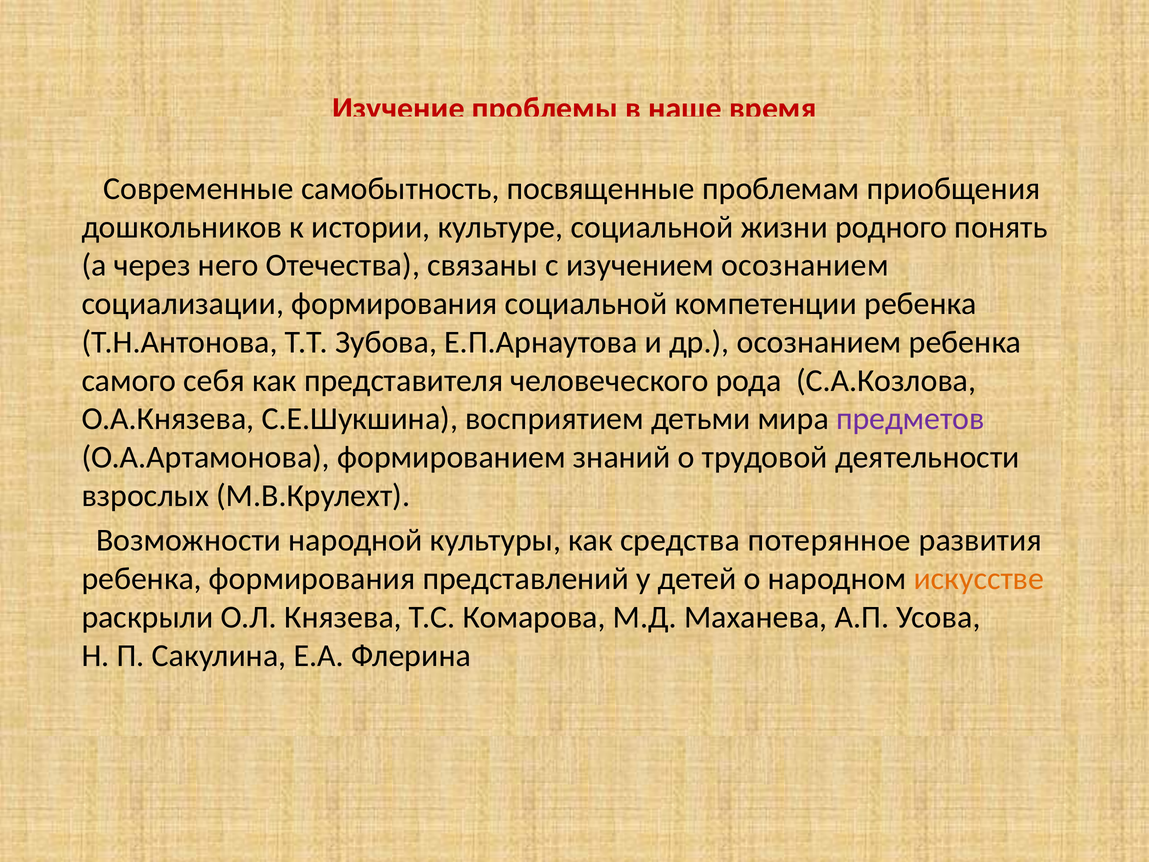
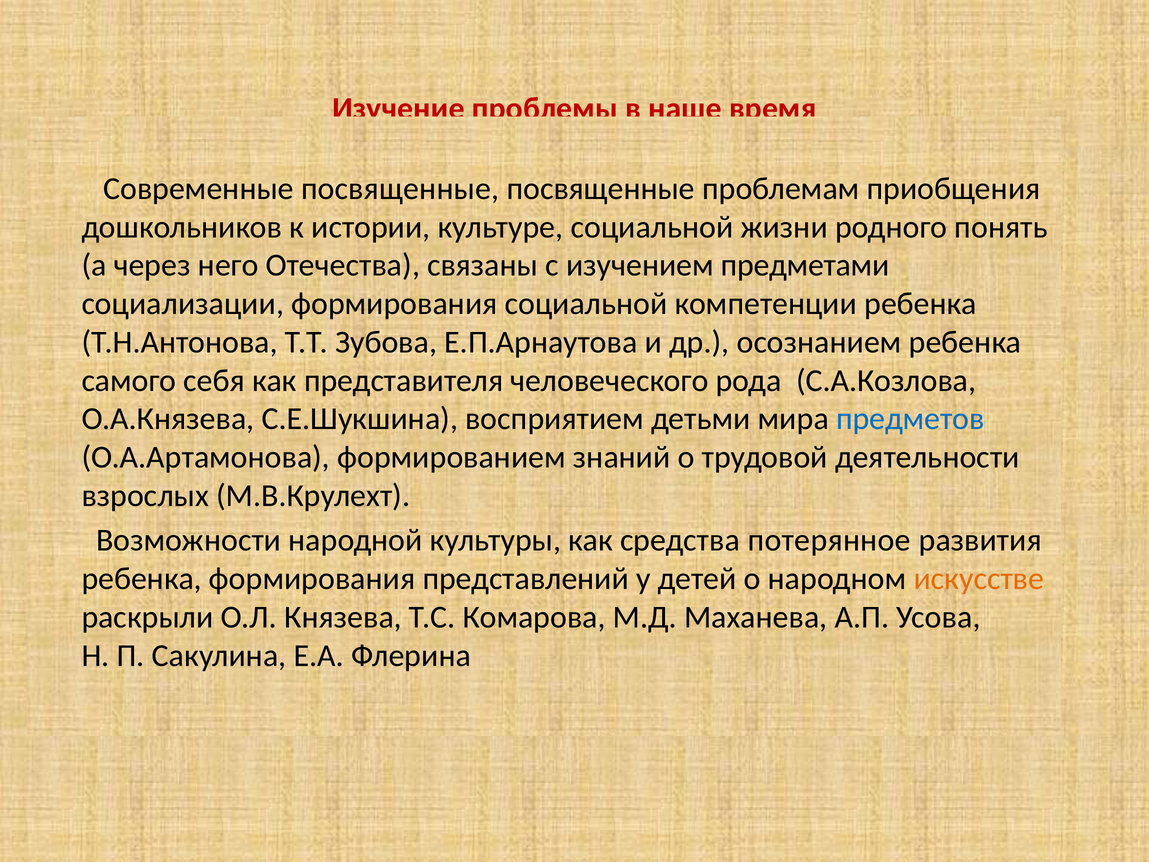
Современные самобытность: самобытность -> посвященные
изучением осознанием: осознанием -> предметами
предметов colour: purple -> blue
